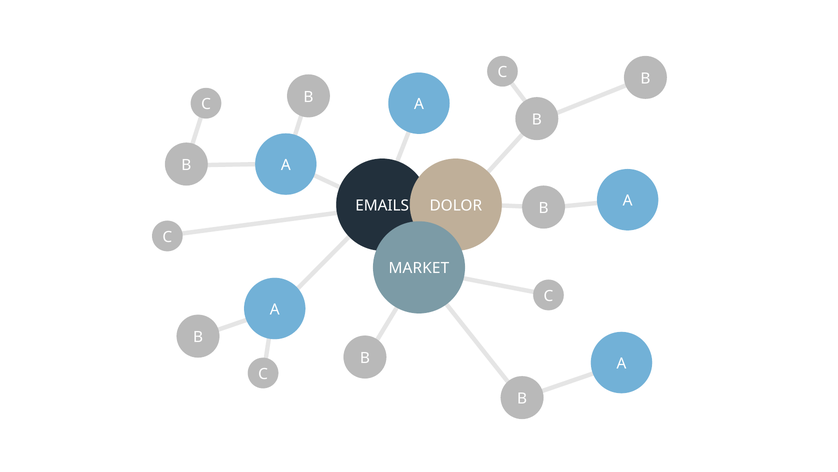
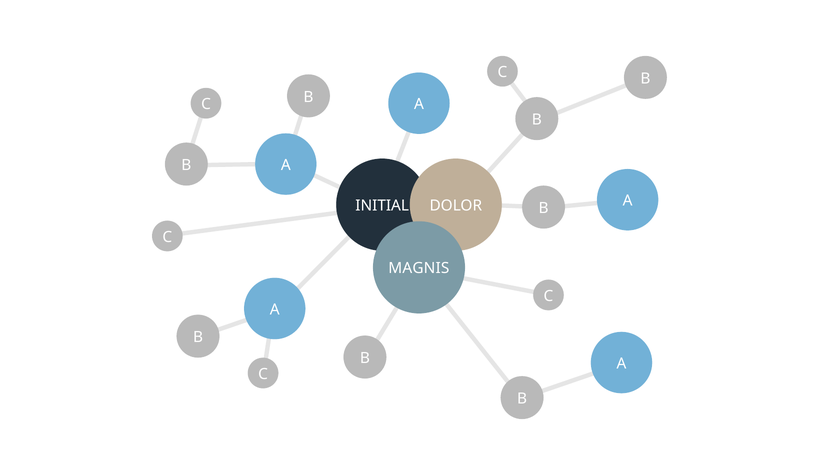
EMAILS: EMAILS -> INITIAL
MARKET: MARKET -> MAGNIS
